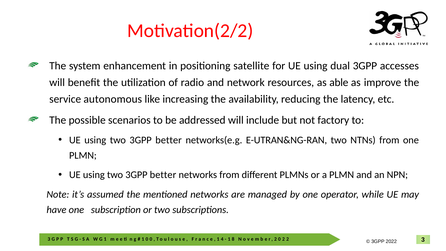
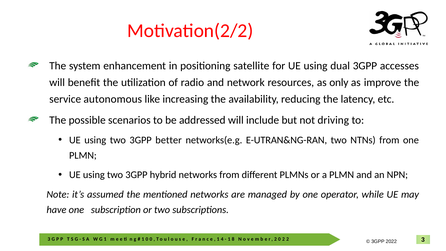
able: able -> only
factory: factory -> driving
better at (163, 175): better -> hybrid
